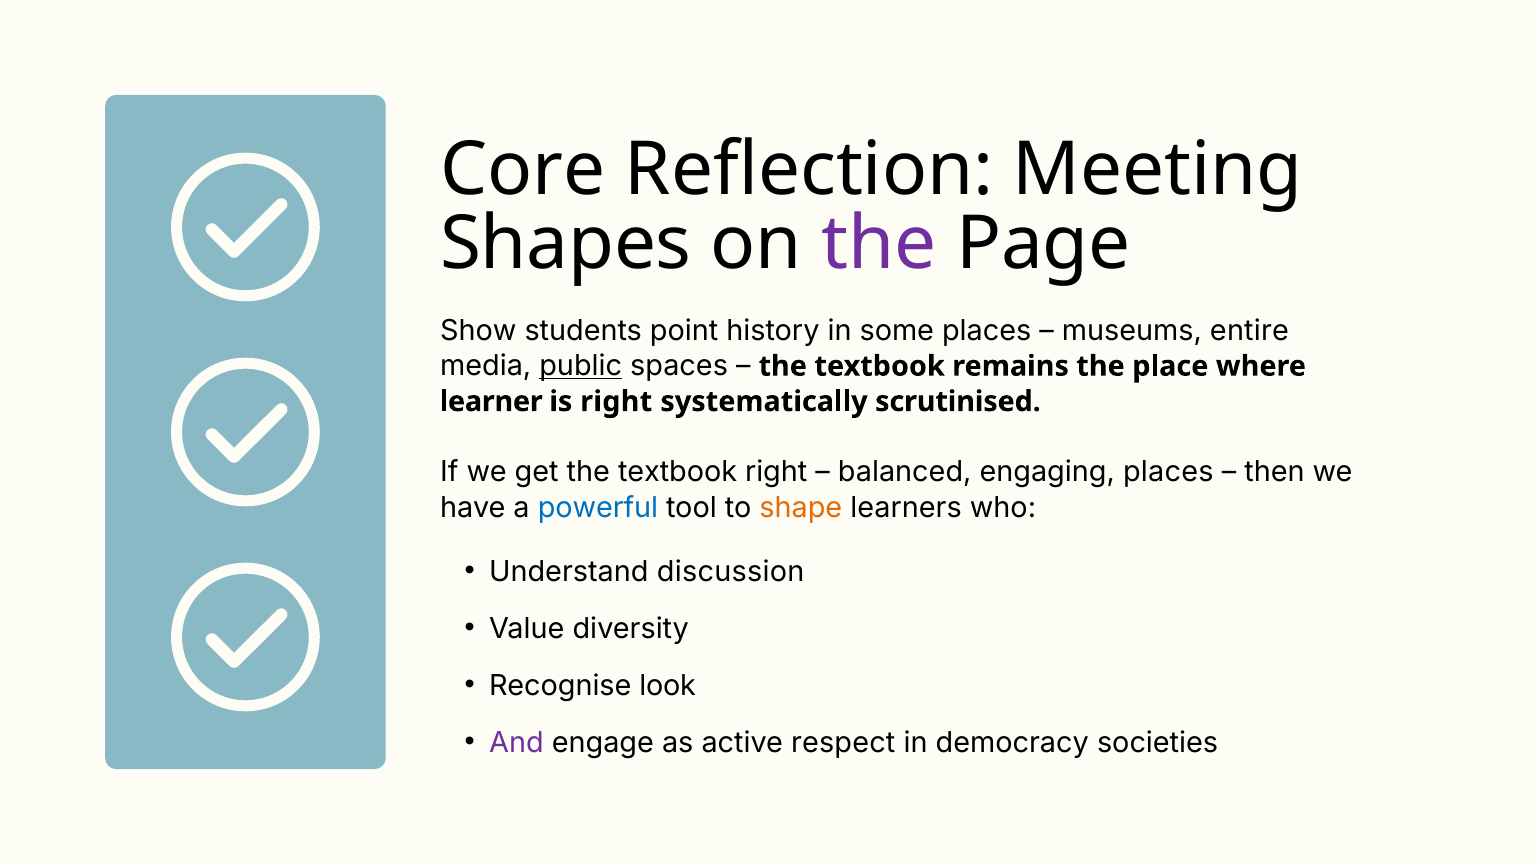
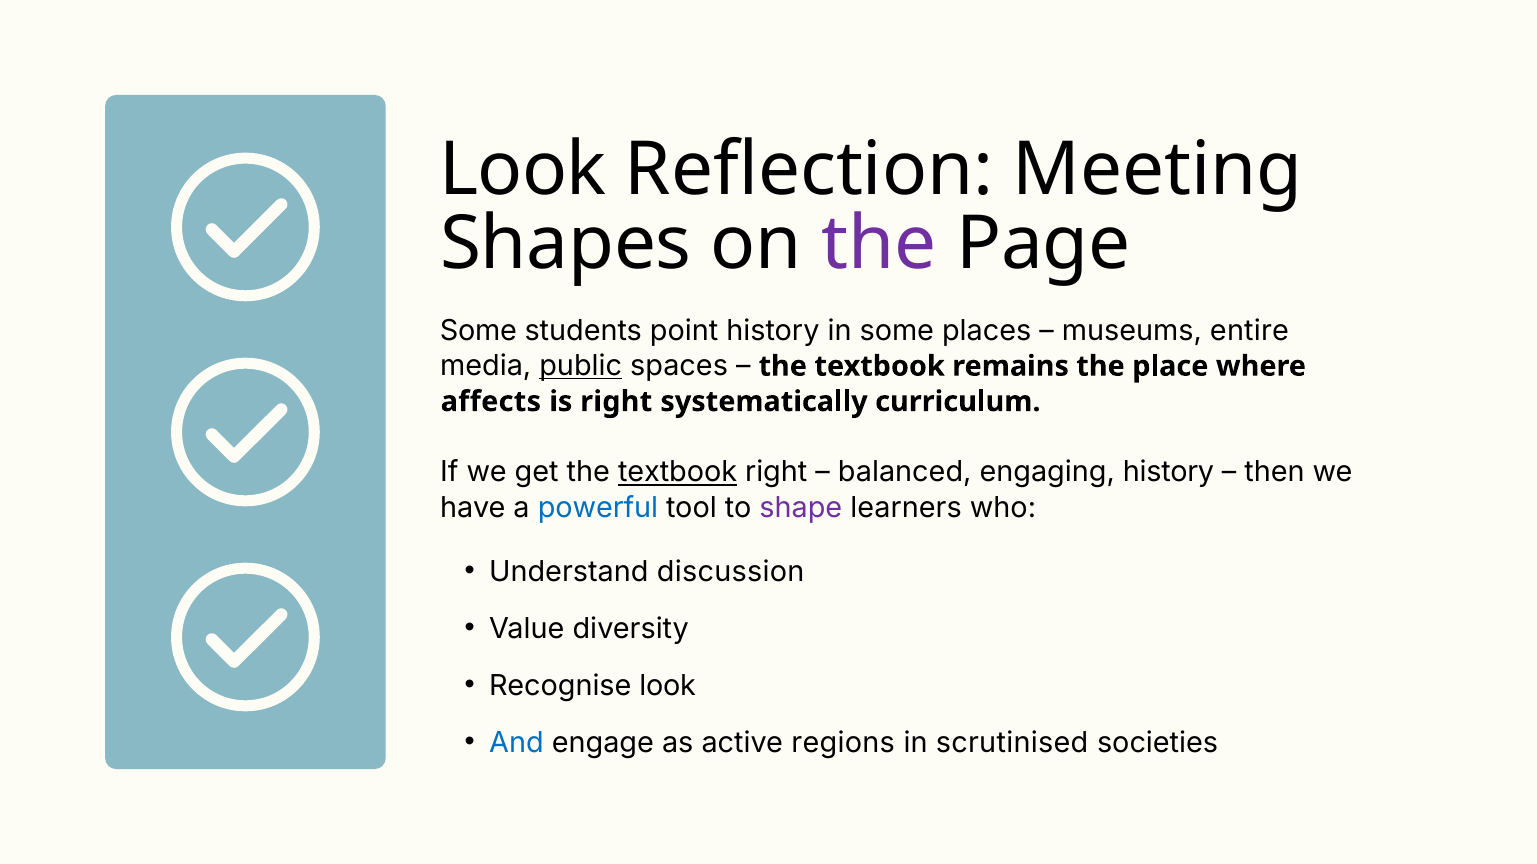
Core at (523, 170): Core -> Look
Show at (478, 331): Show -> Some
learner: learner -> affects
scrutinised: scrutinised -> curriculum
textbook at (678, 473) underline: none -> present
engaging places: places -> history
shape colour: orange -> purple
And colour: purple -> blue
respect: respect -> regions
democracy: democracy -> scrutinised
